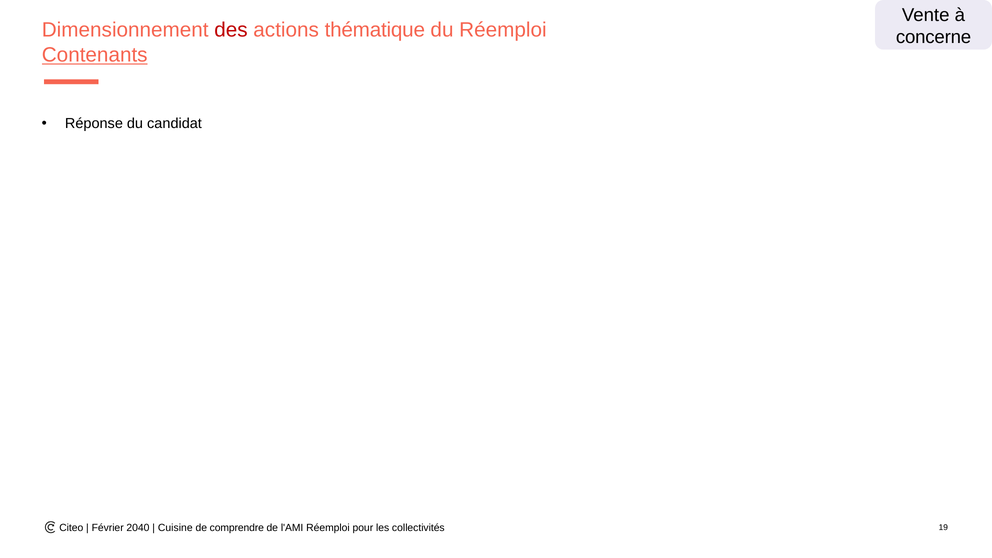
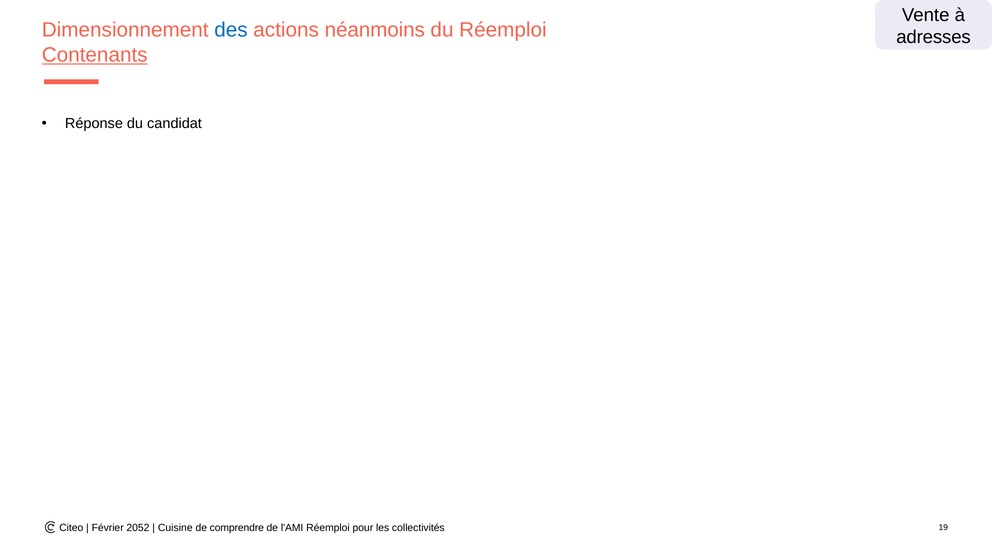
des colour: red -> blue
thématique: thématique -> néanmoins
concerne: concerne -> adresses
2040: 2040 -> 2052
